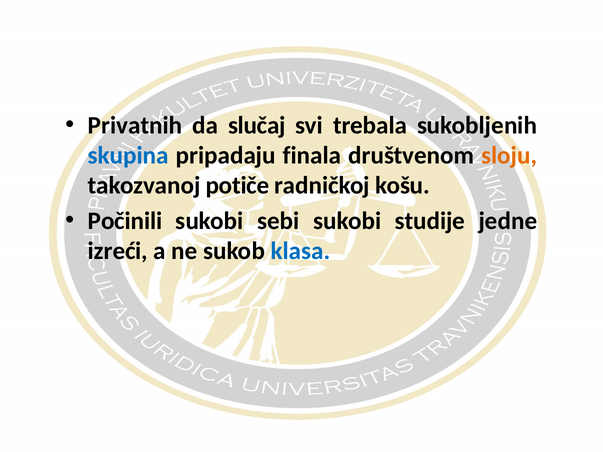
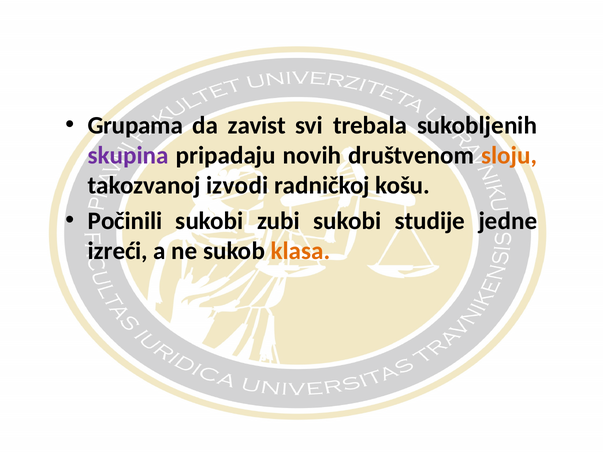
Privatnih: Privatnih -> Grupama
slučaj: slučaj -> zavist
skupina colour: blue -> purple
finala: finala -> novih
potiče: potiče -> izvodi
sebi: sebi -> zubi
klasa colour: blue -> orange
